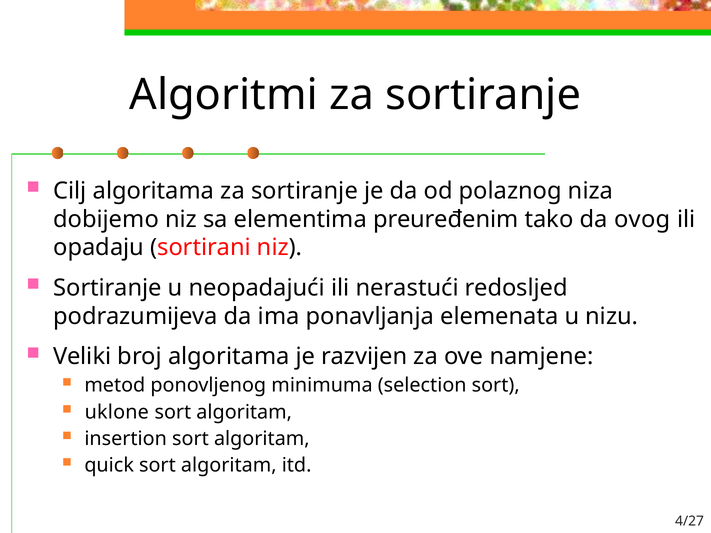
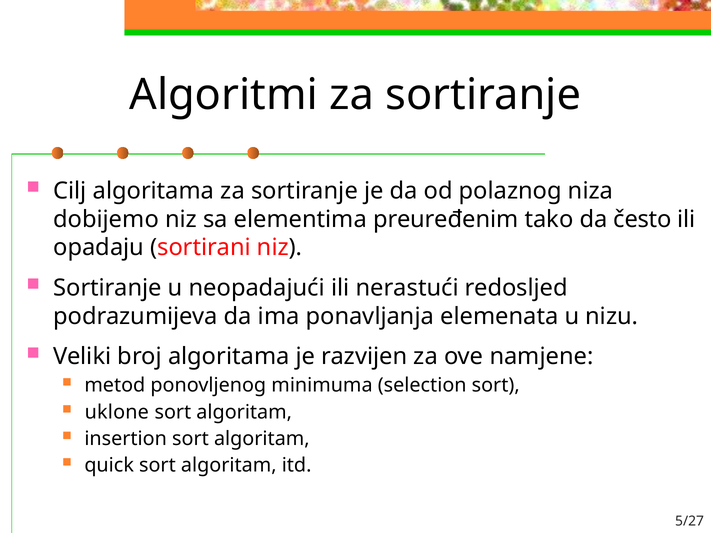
ovog: ovog -> često
4/27: 4/27 -> 5/27
